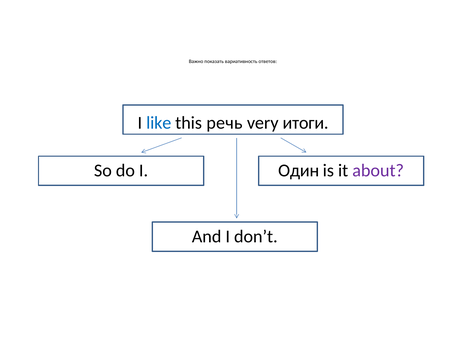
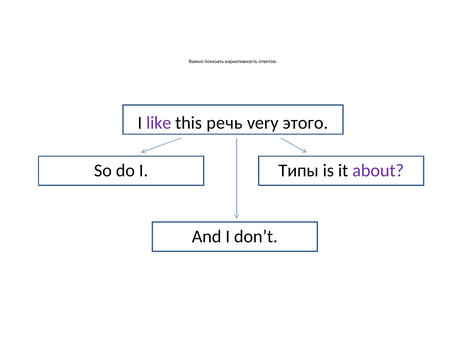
like colour: blue -> purple
итоги: итоги -> этого
Один: Один -> Типы
